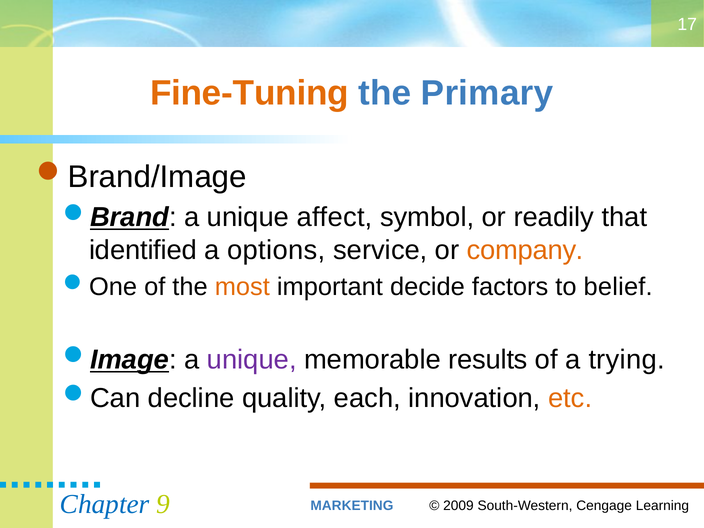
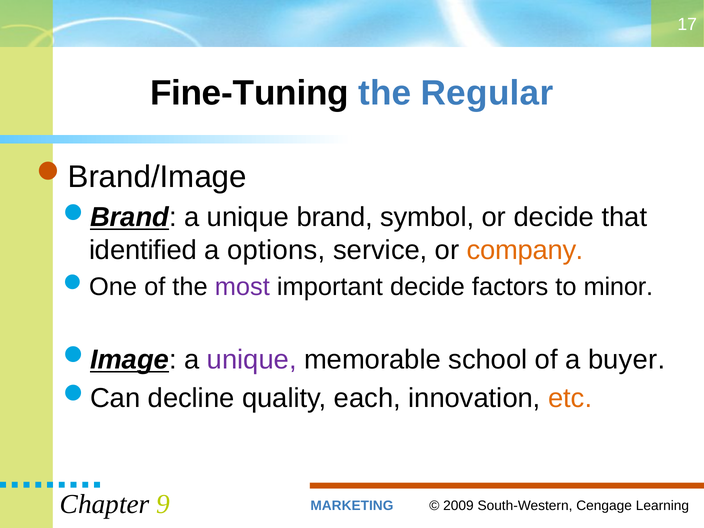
Fine-Tuning colour: orange -> black
Primary: Primary -> Regular
affect: affect -> brand
or readily: readily -> decide
most colour: orange -> purple
belief: belief -> minor
results: results -> school
trying: trying -> buyer
Chapter colour: blue -> black
